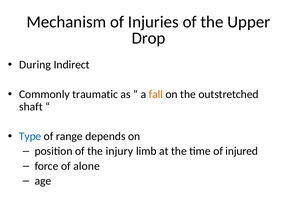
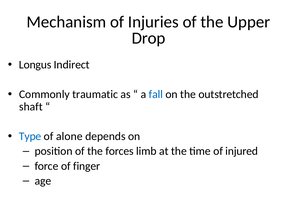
During: During -> Longus
fall colour: orange -> blue
range: range -> alone
injury: injury -> forces
alone: alone -> finger
